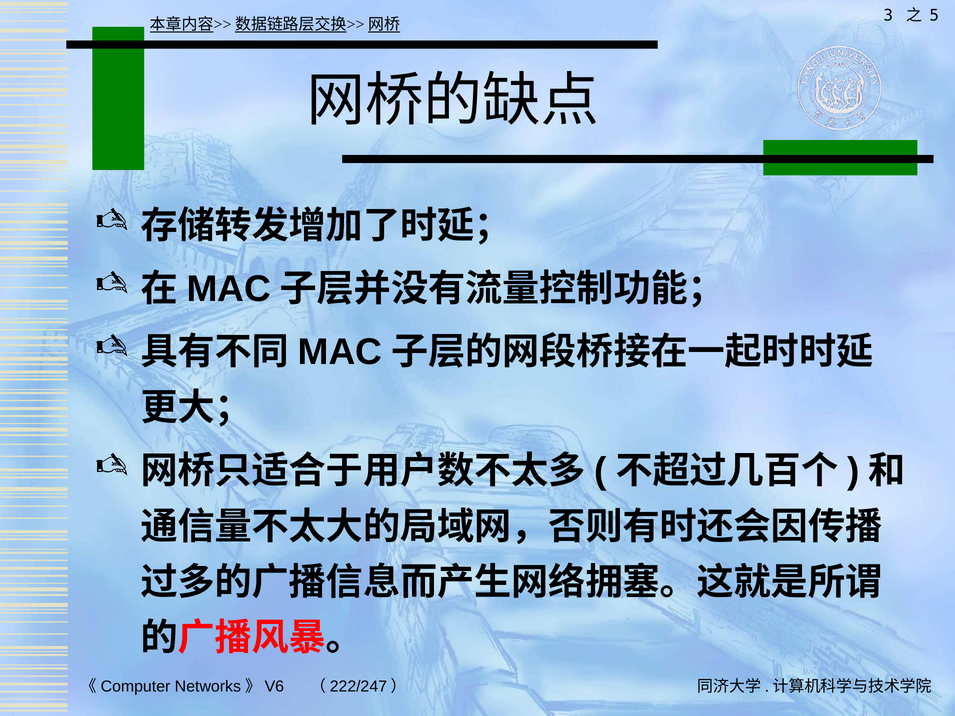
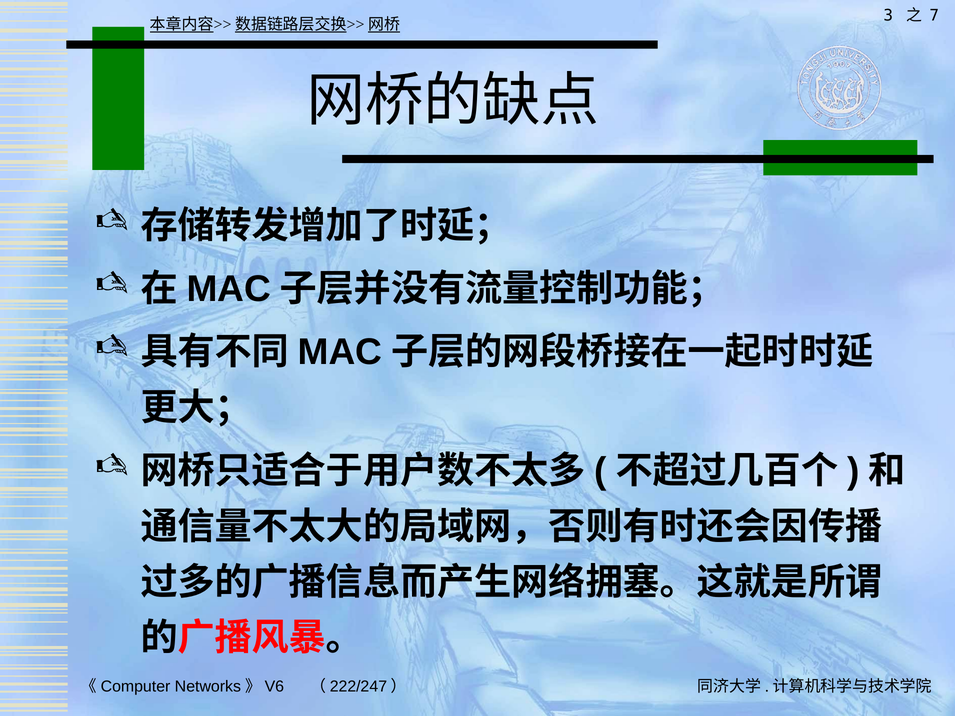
5: 5 -> 7
